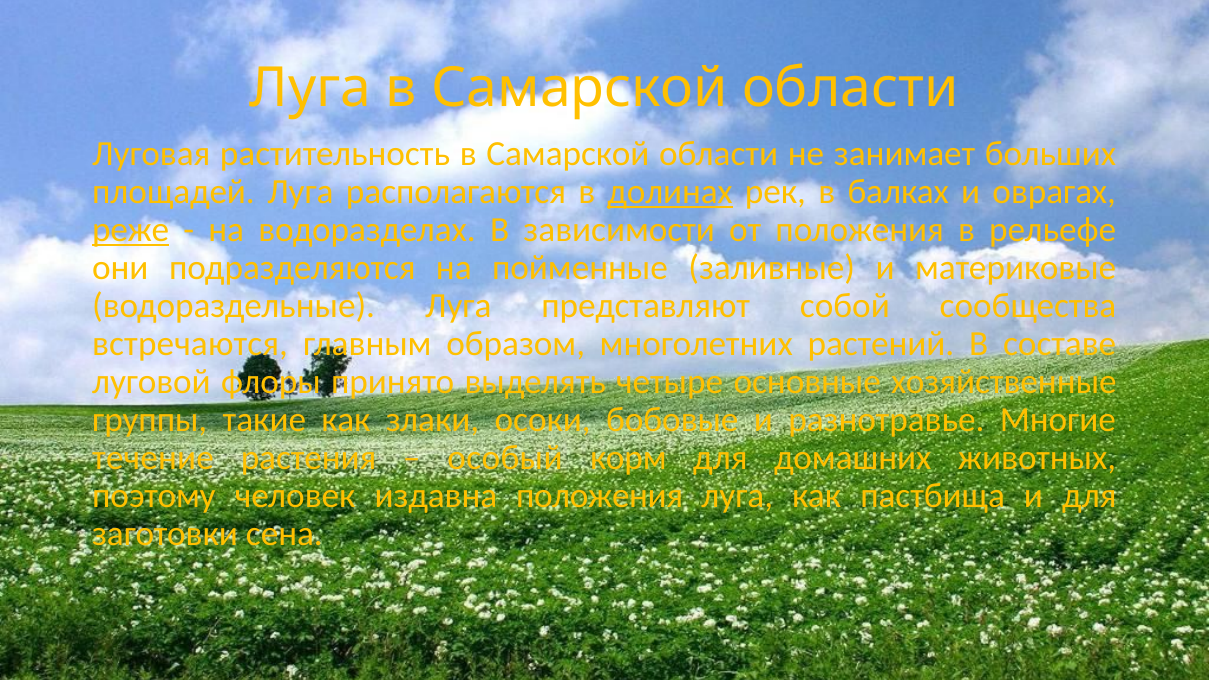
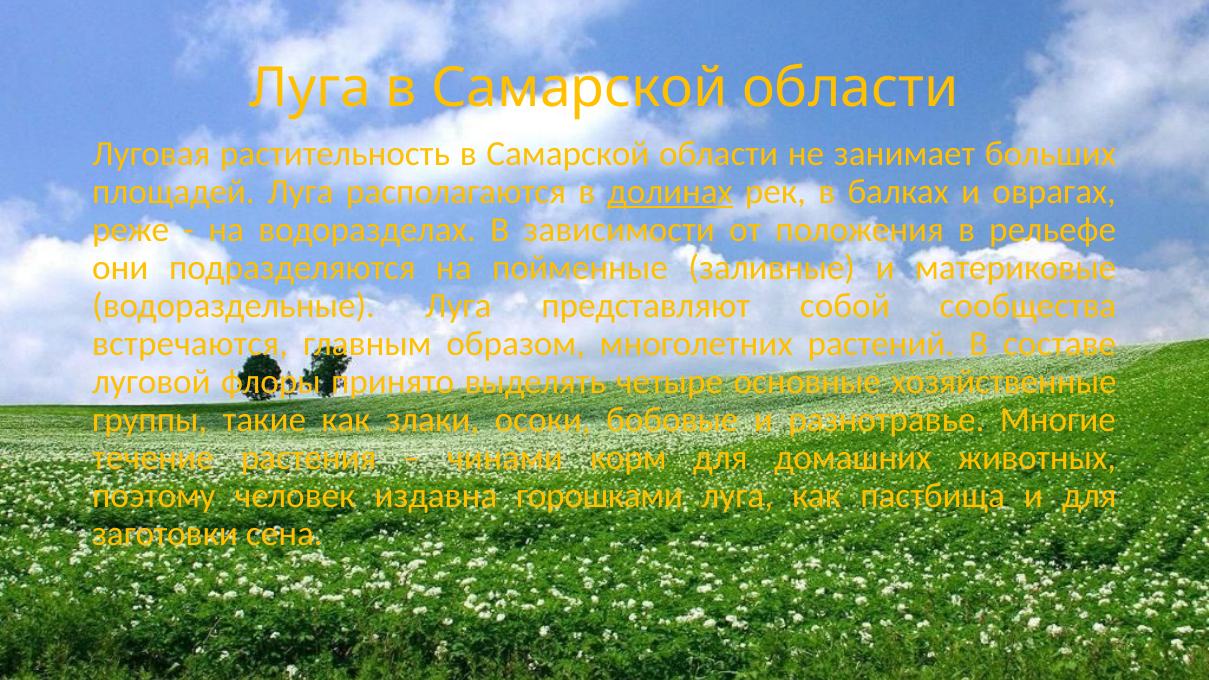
реже underline: present -> none
особый: особый -> чинами
издавна положения: положения -> горошками
